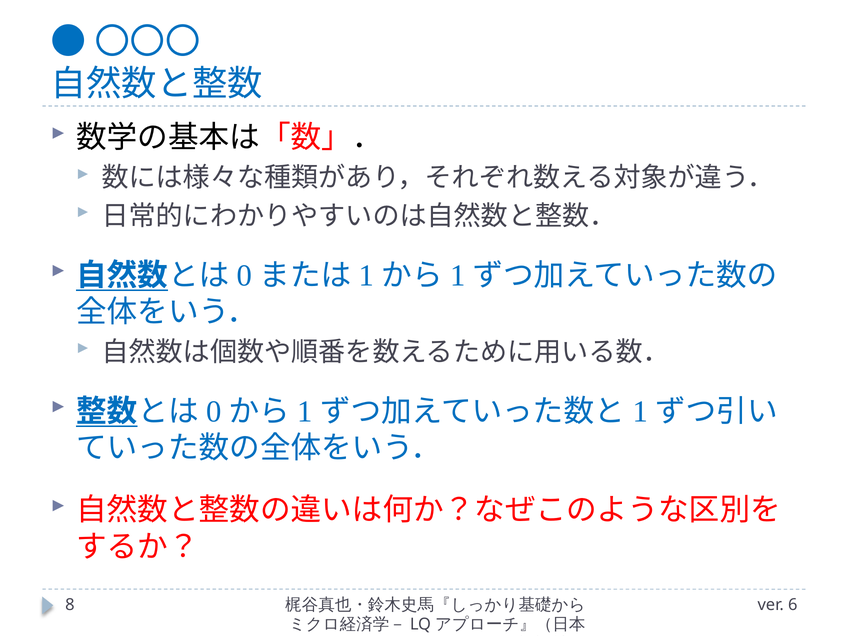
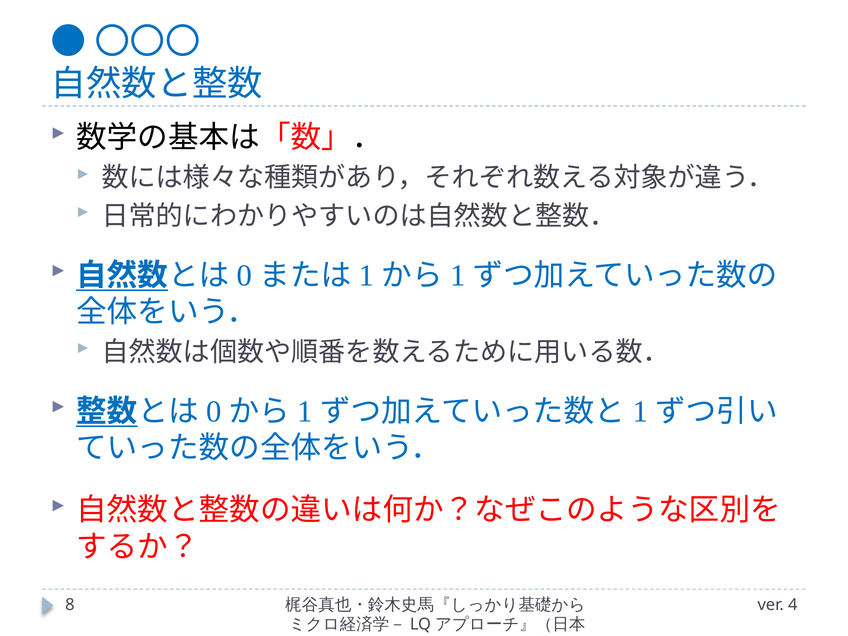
6: 6 -> 4
